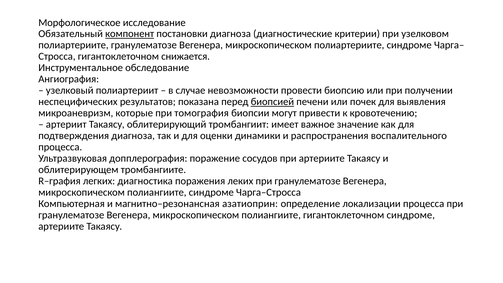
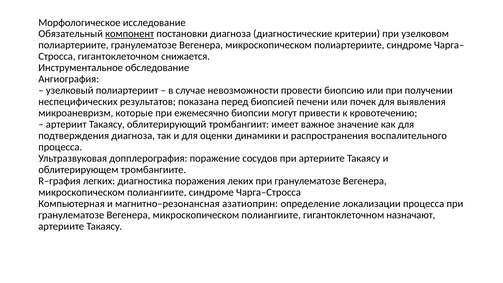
биопсией underline: present -> none
томография: томография -> ежемесячно
гигантоклеточном синдроме: синдроме -> назначают
